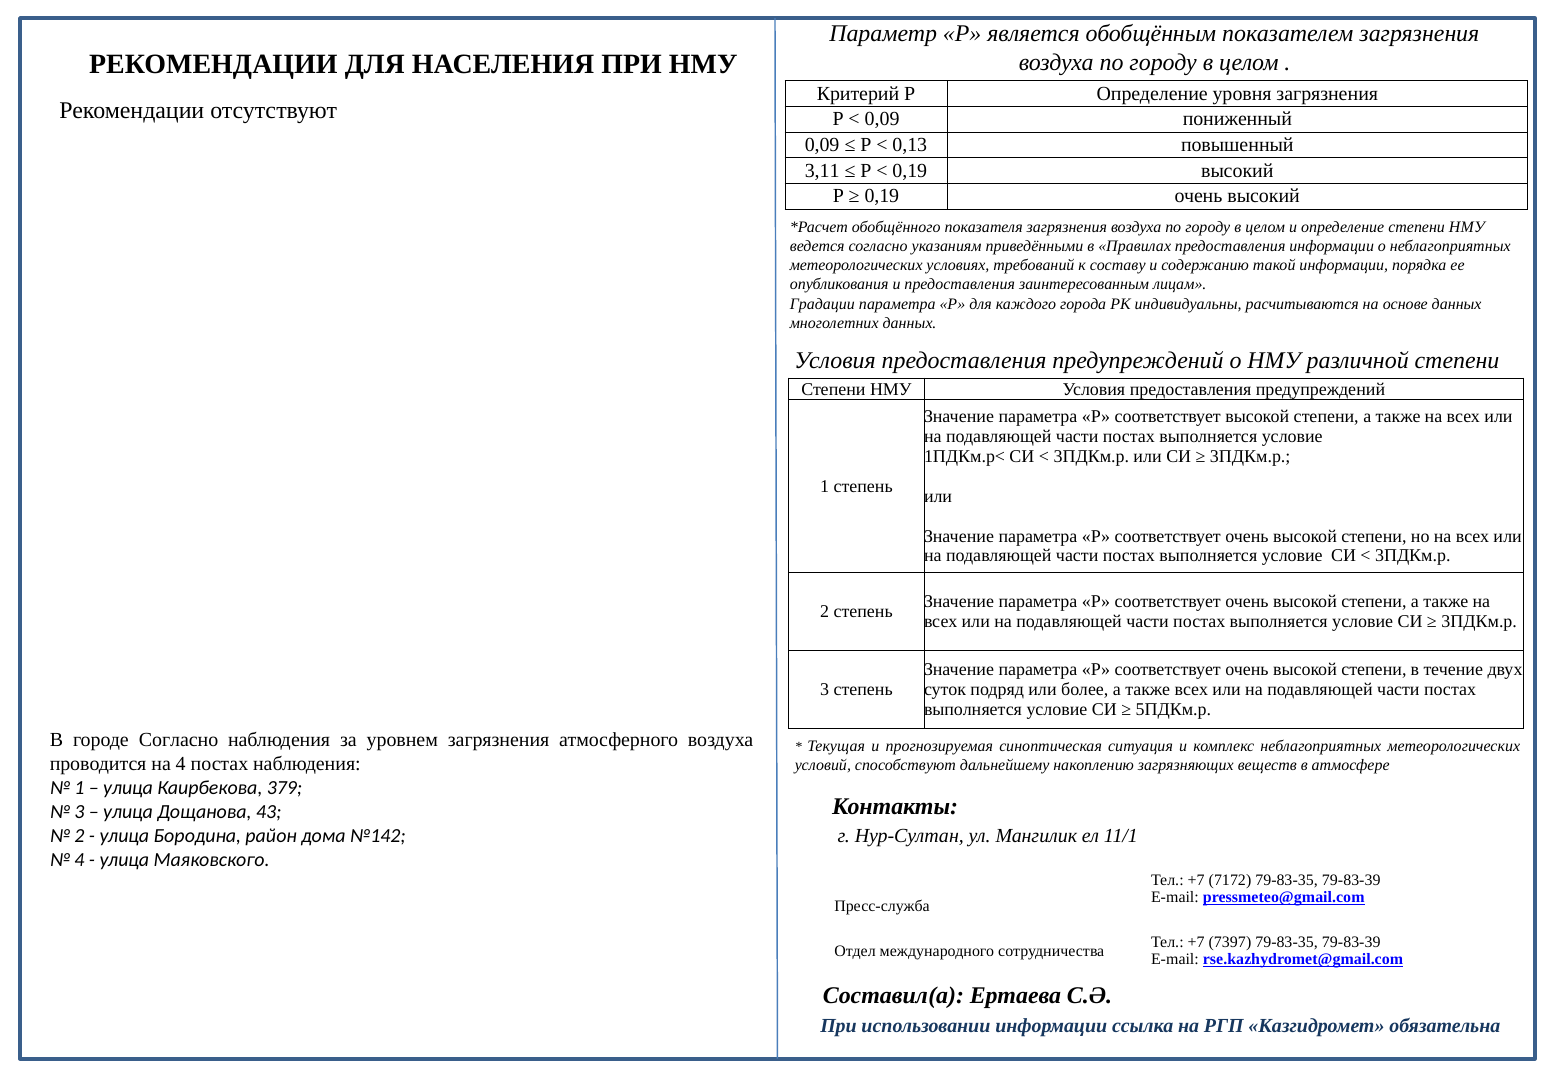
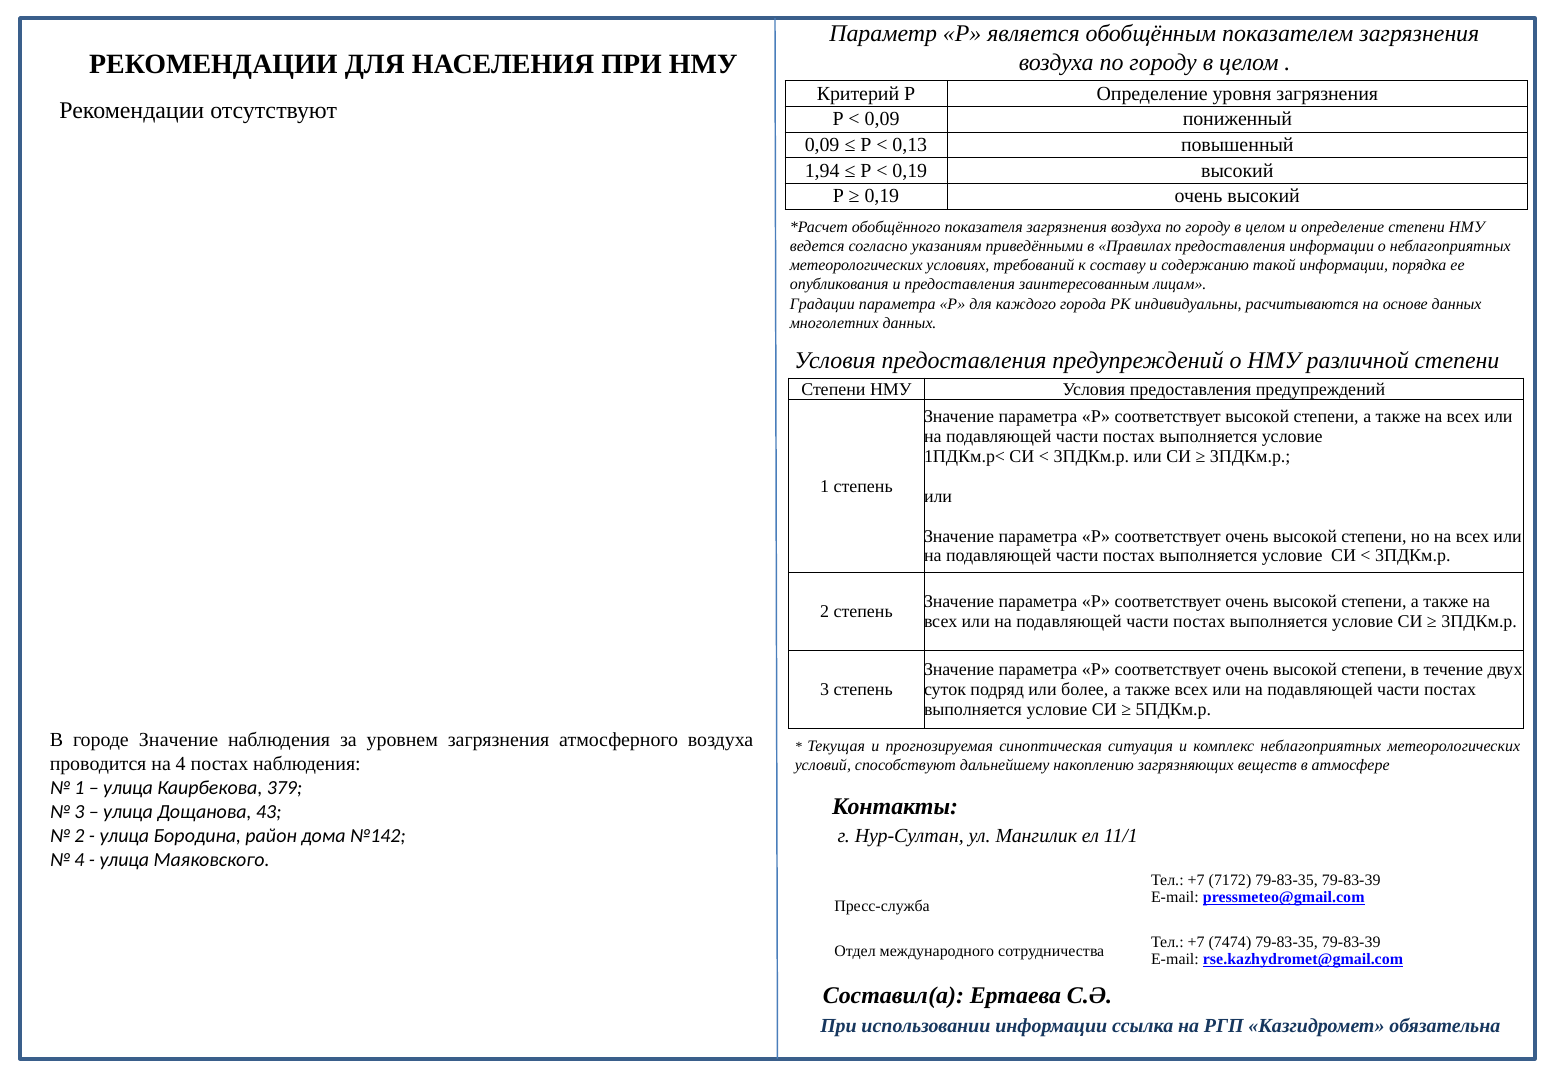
3,11: 3,11 -> 1,94
городе Согласно: Согласно -> Значение
7397: 7397 -> 7474
